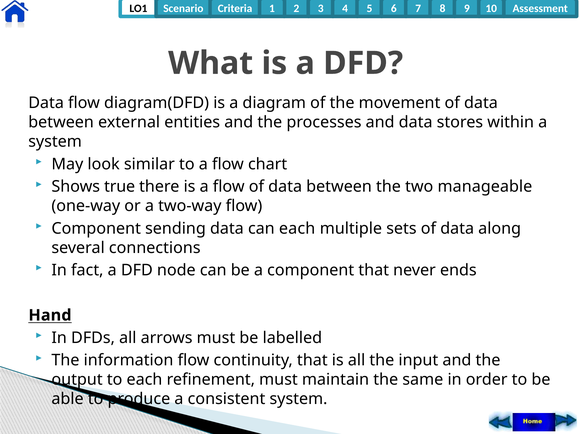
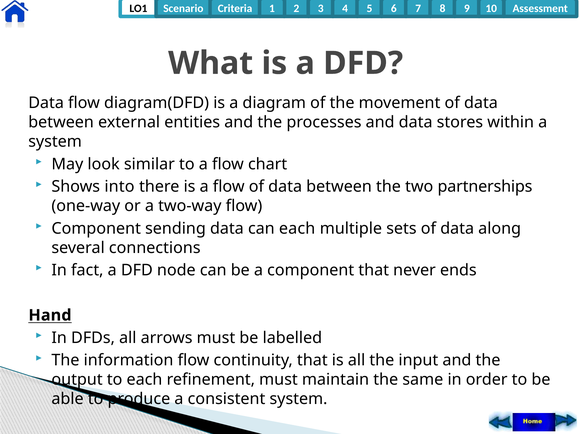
true: true -> into
manageable: manageable -> partnerships
